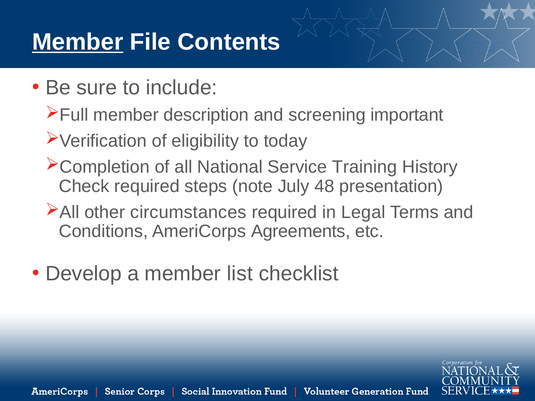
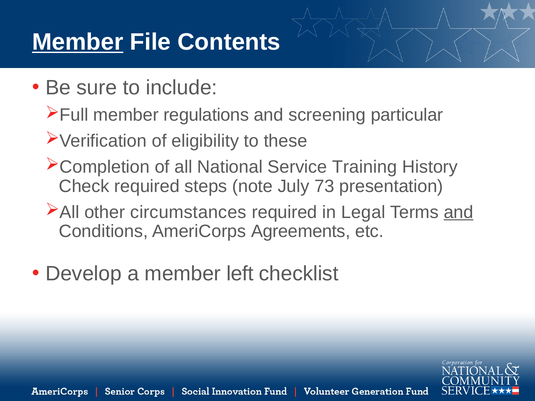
description: description -> regulations
important: important -> particular
today: today -> these
48: 48 -> 73
and at (459, 212) underline: none -> present
list: list -> left
